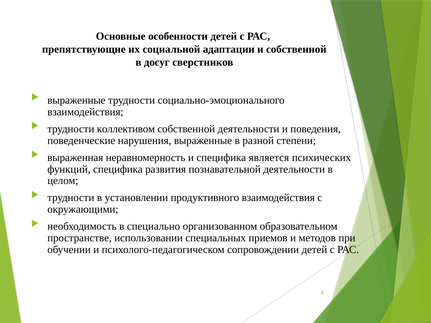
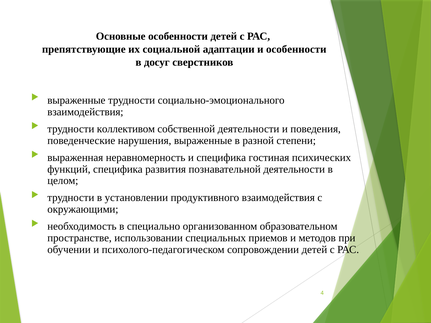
и собственной: собственной -> особенности
является: является -> гостиная
